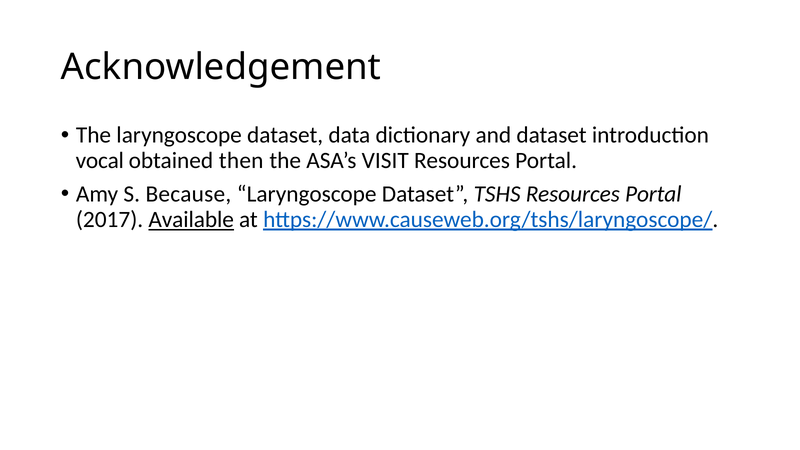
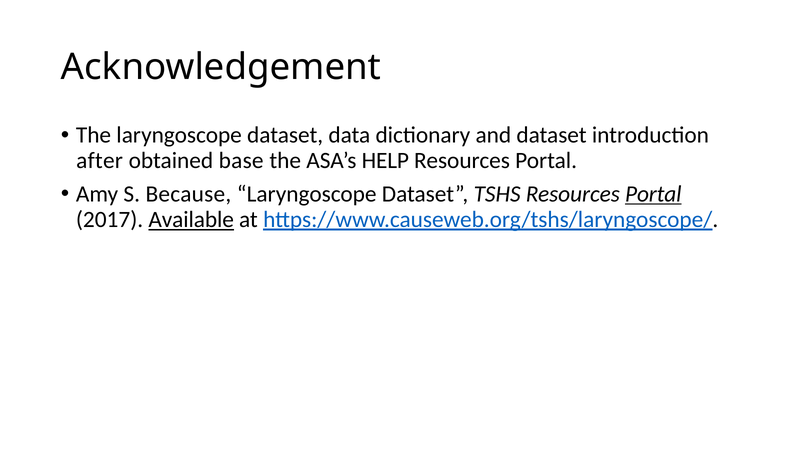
vocal: vocal -> after
then: then -> base
VISIT: VISIT -> HELP
Portal at (653, 194) underline: none -> present
